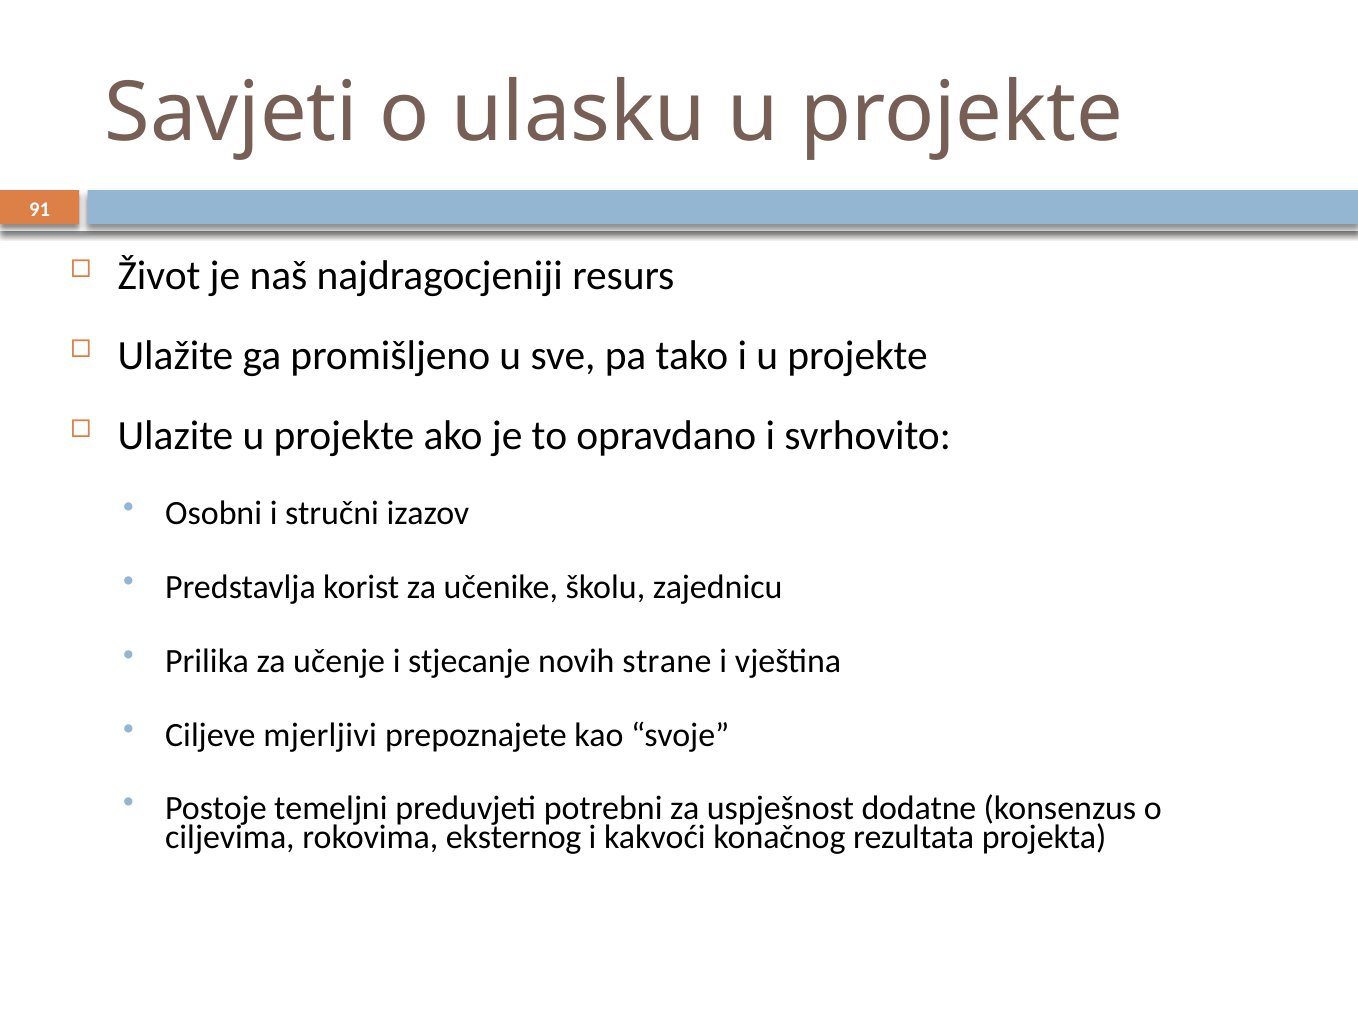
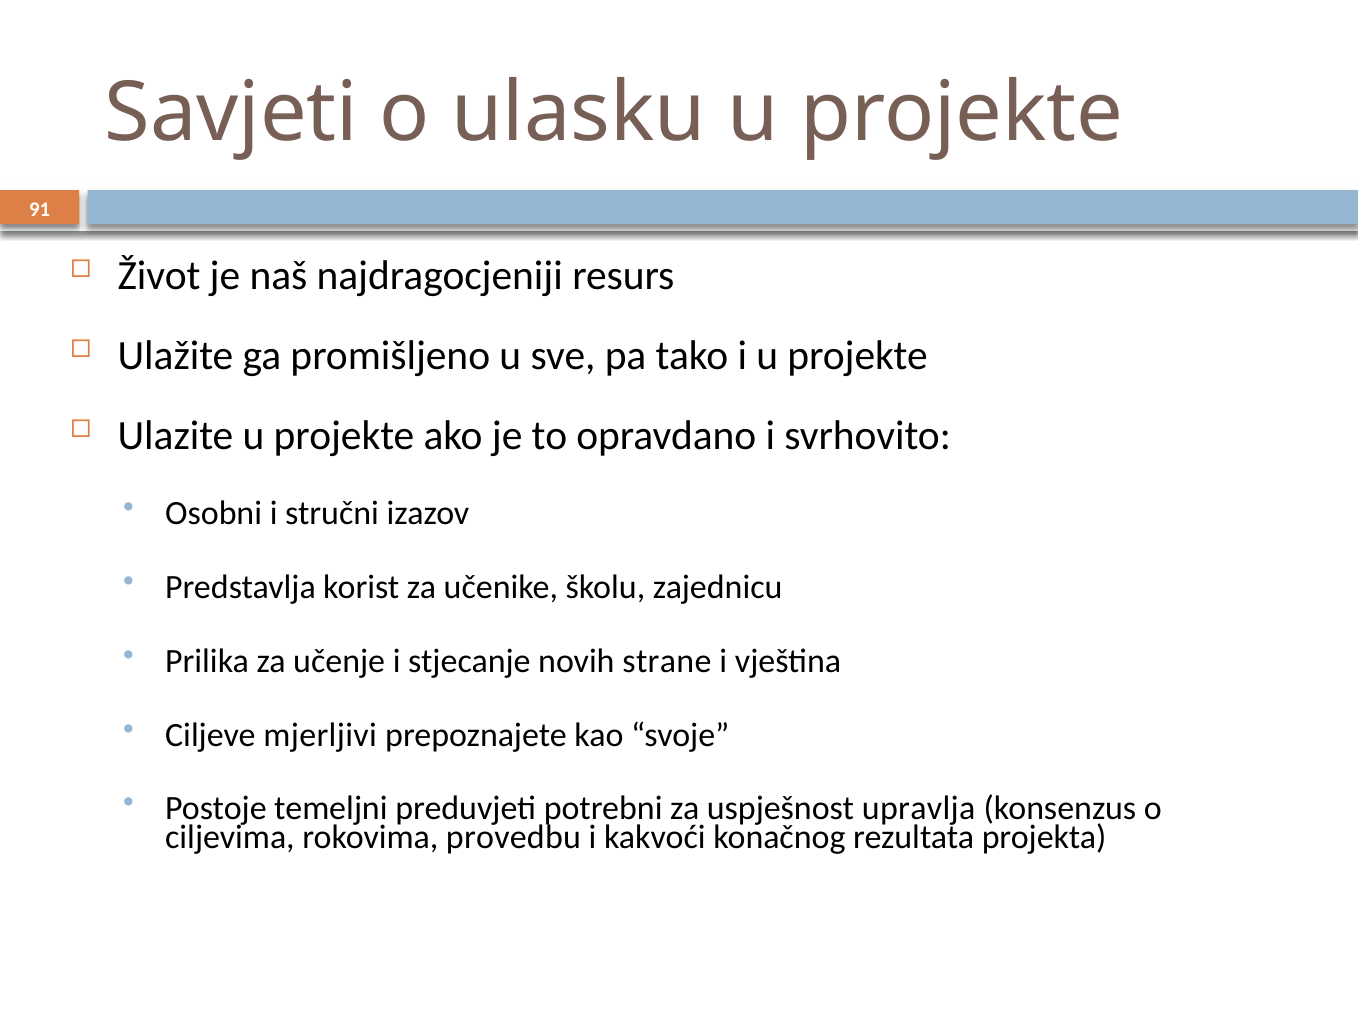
dodatne: dodatne -> upravlja
eksternog: eksternog -> provedbu
